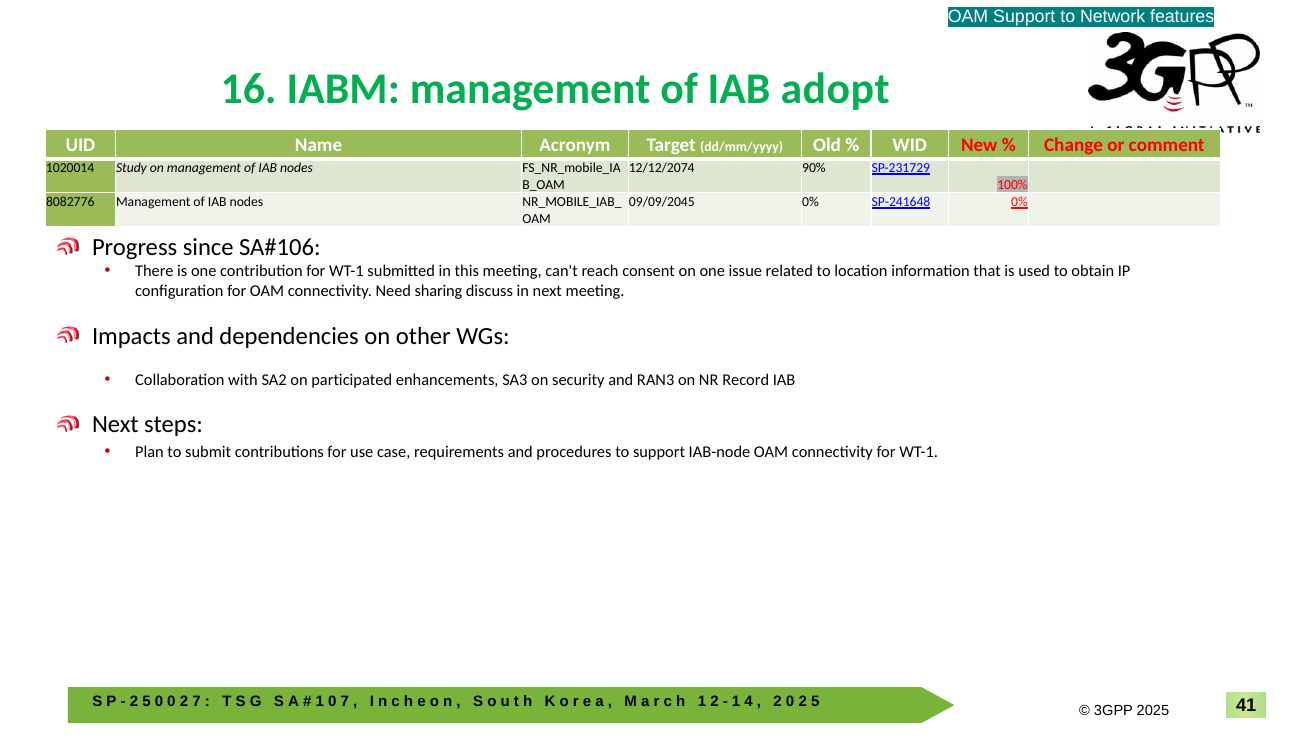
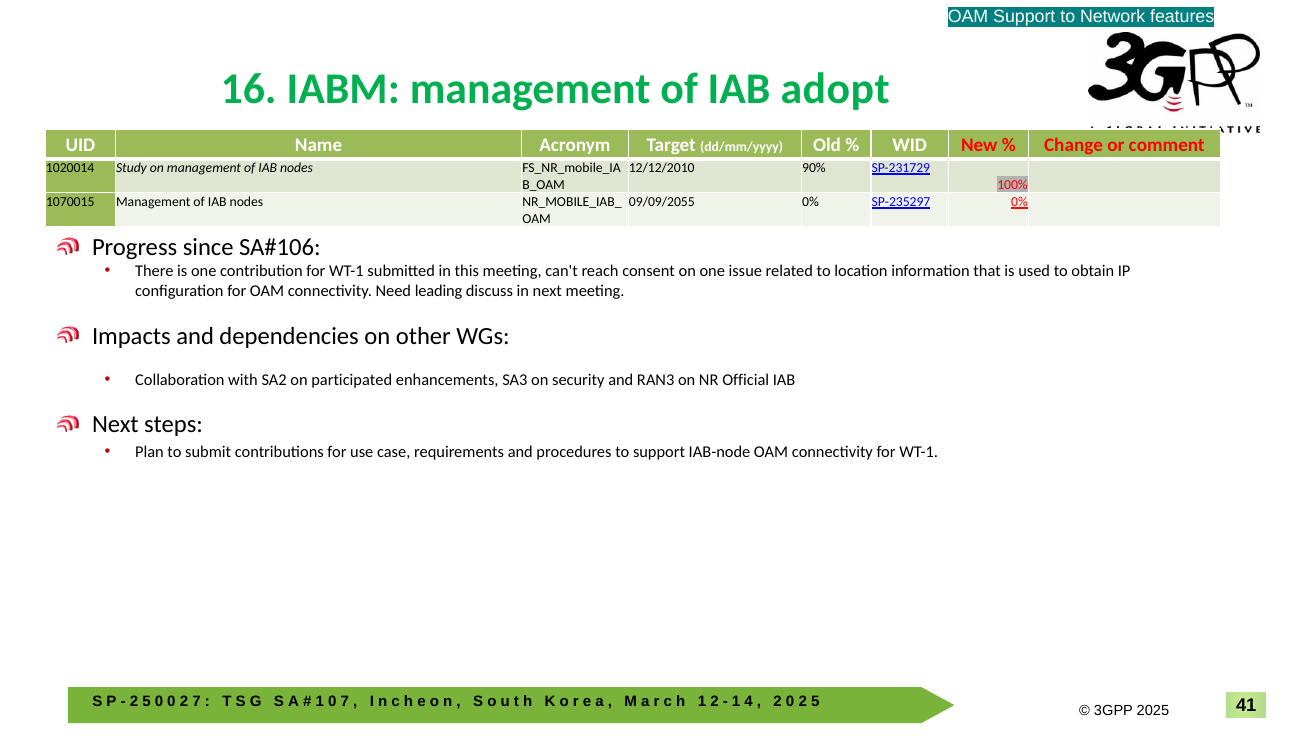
12/12/2074: 12/12/2074 -> 12/12/2010
8082776: 8082776 -> 1070015
09/09/2045: 09/09/2045 -> 09/09/2055
SP-241648: SP-241648 -> SP-235297
sharing: sharing -> leading
Record: Record -> Official
